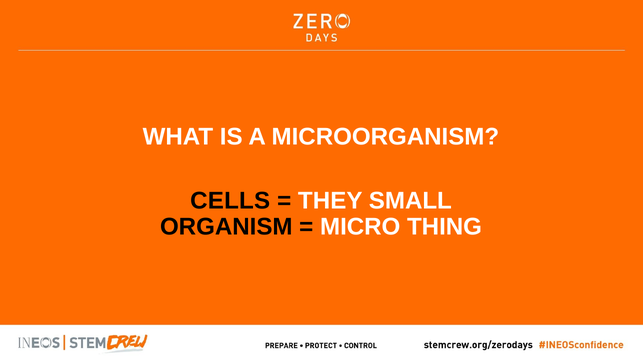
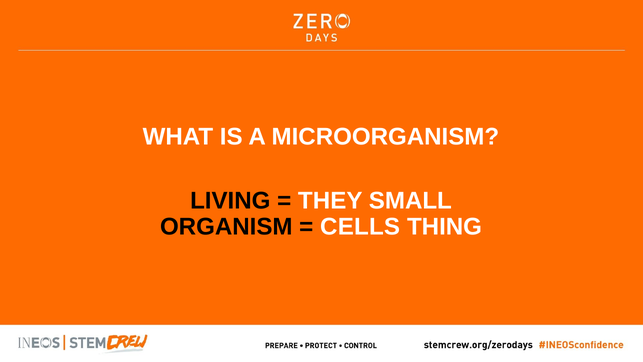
CELLS: CELLS -> LIVING
MICRO: MICRO -> CELLS
